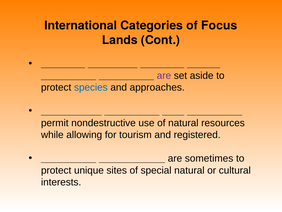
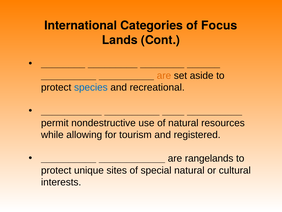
are at (164, 75) colour: purple -> orange
approaches: approaches -> recreational
sometimes: sometimes -> rangelands
